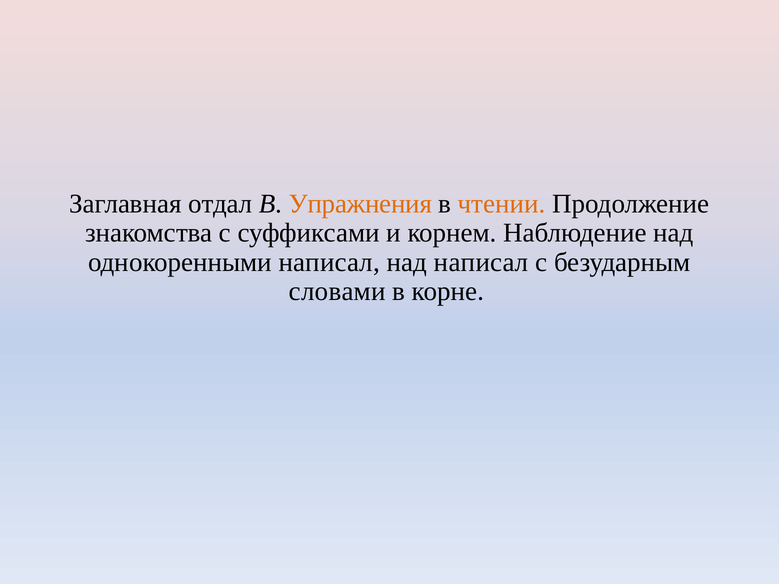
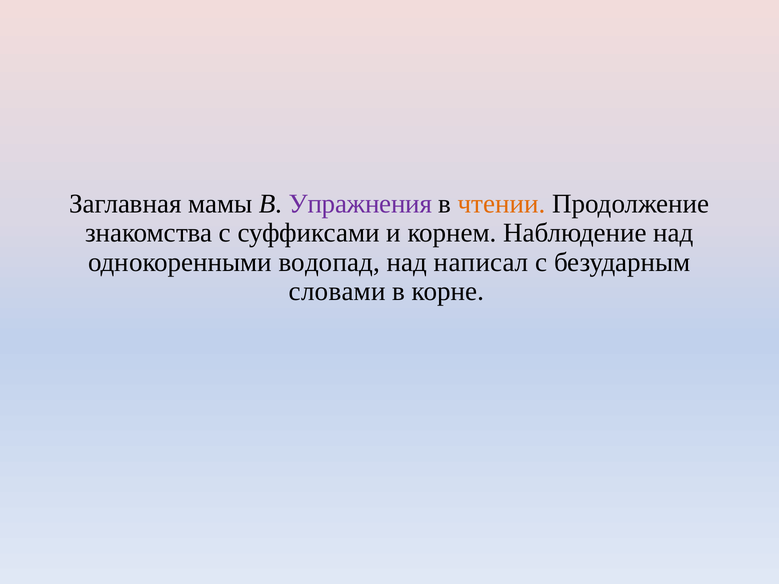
отдал: отдал -> мамы
Упражнения colour: orange -> purple
однокоренными написал: написал -> водопад
